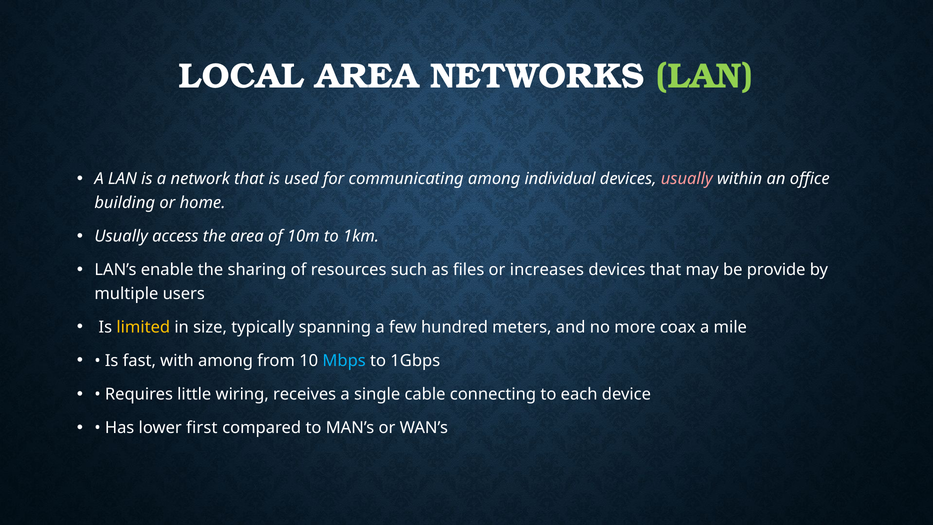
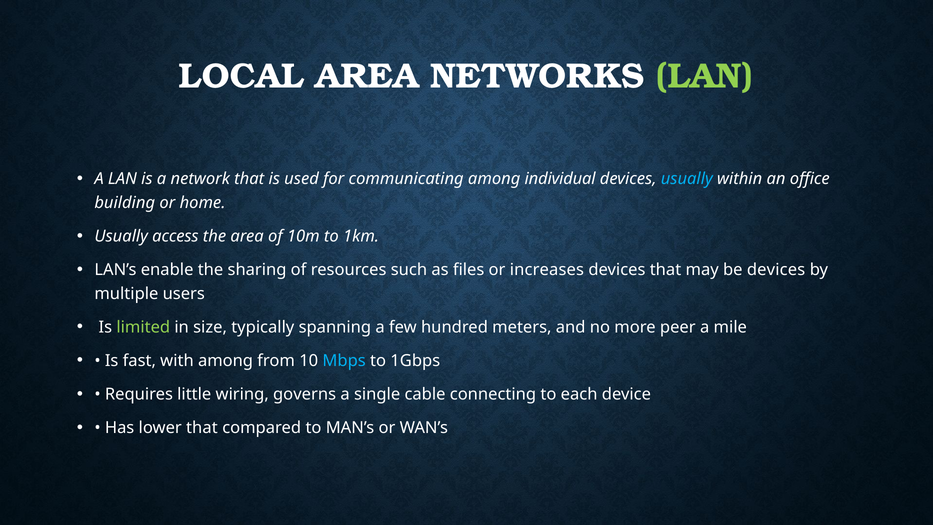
usually at (687, 179) colour: pink -> light blue
be provide: provide -> devices
limited colour: yellow -> light green
coax: coax -> peer
receives: receives -> governs
lower first: first -> that
